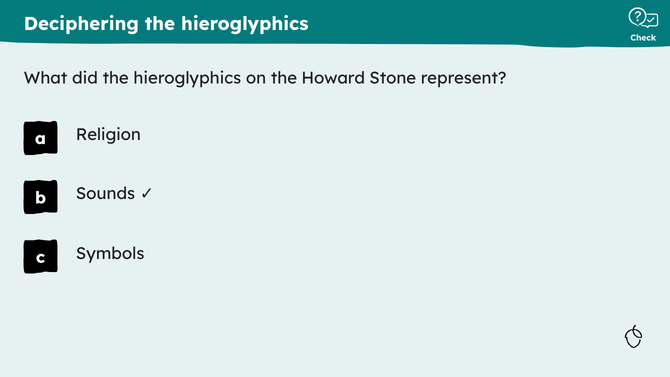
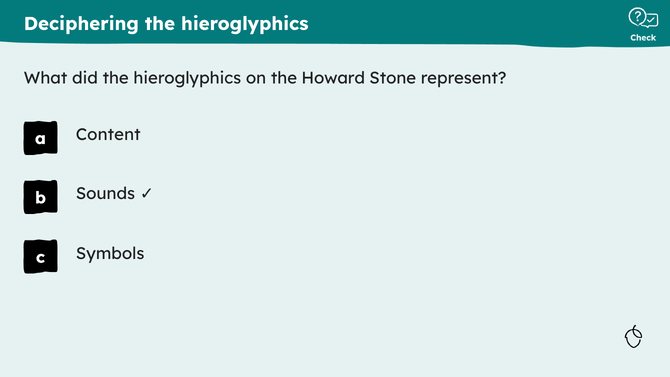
Religion: Religion -> Content
